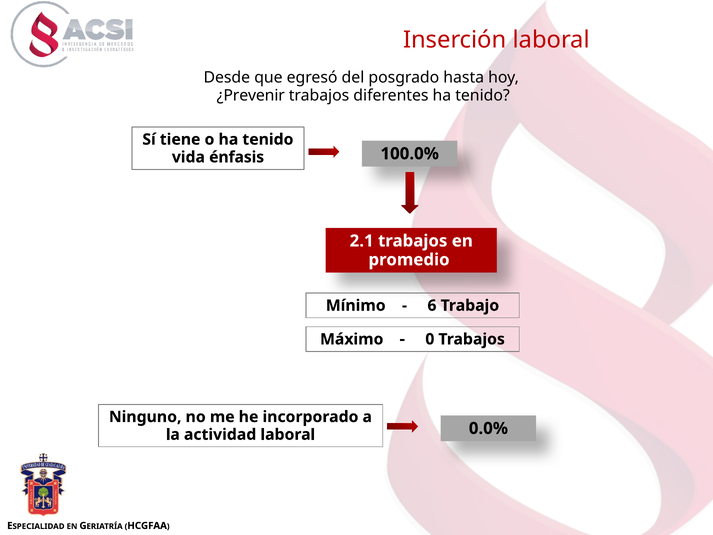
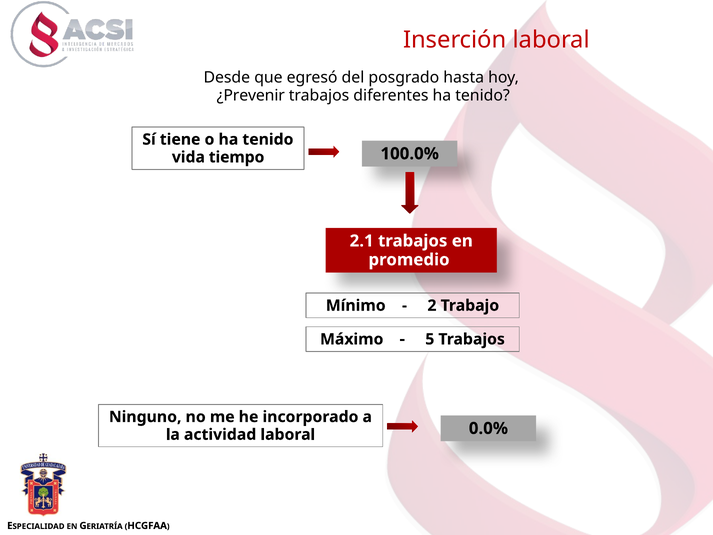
énfasis: énfasis -> tiempo
6: 6 -> 2
0: 0 -> 5
